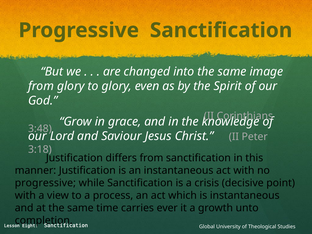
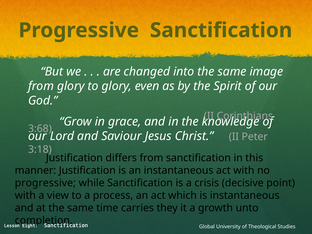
3:48: 3:48 -> 3:68
ever: ever -> they
